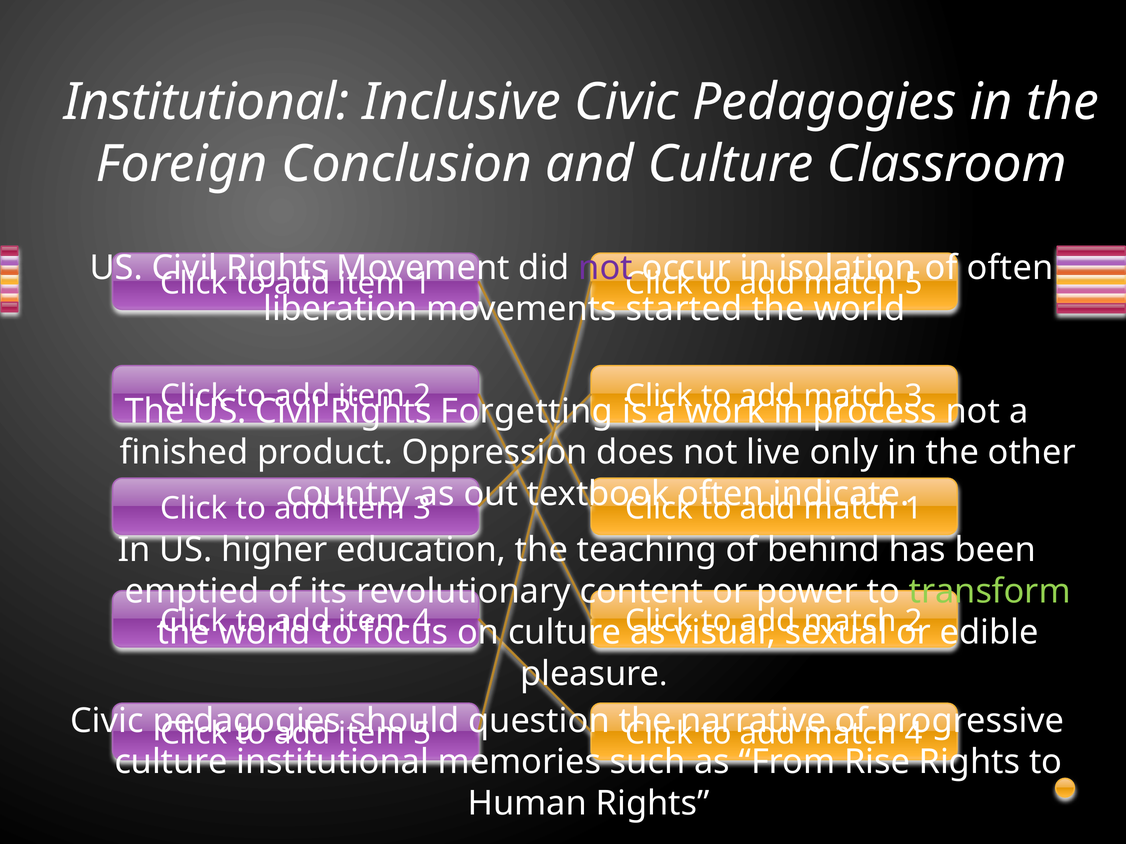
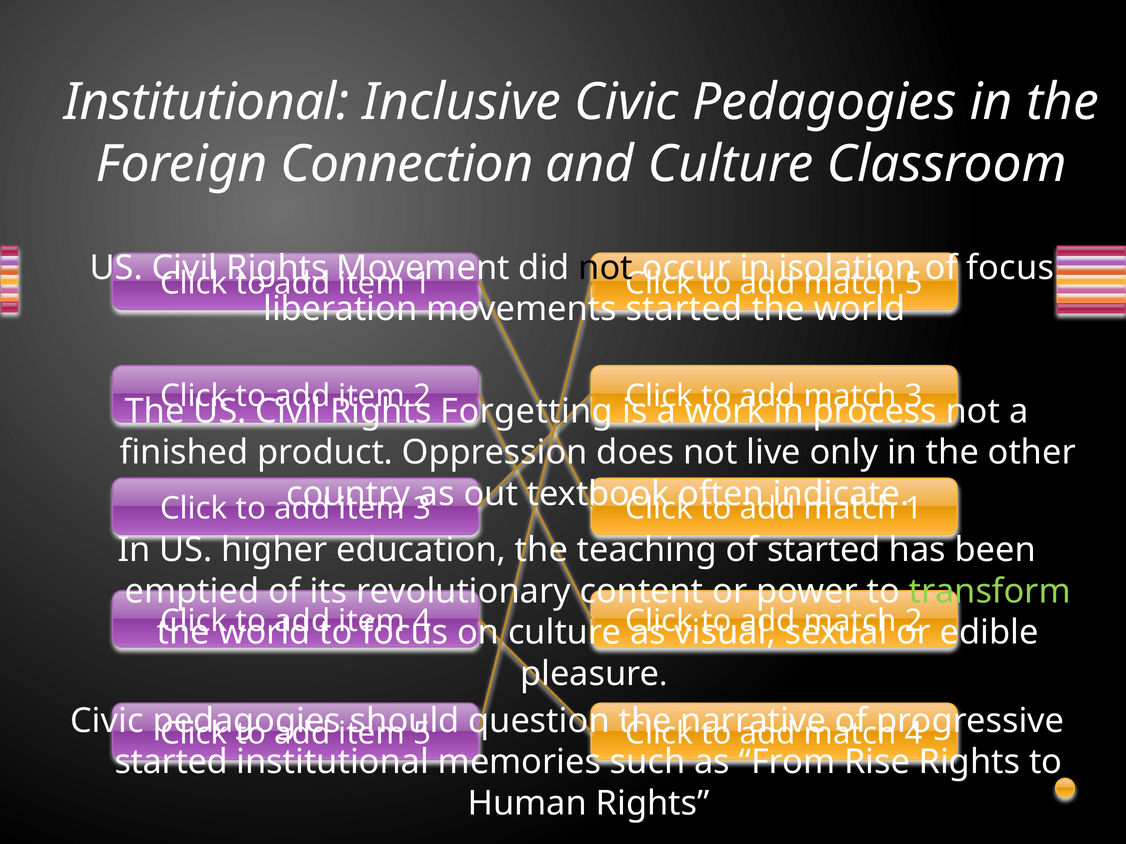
Conclusion: Conclusion -> Connection
not at (606, 268) colour: purple -> black
of often: often -> focus
of behind: behind -> started
culture at (171, 762): culture -> started
